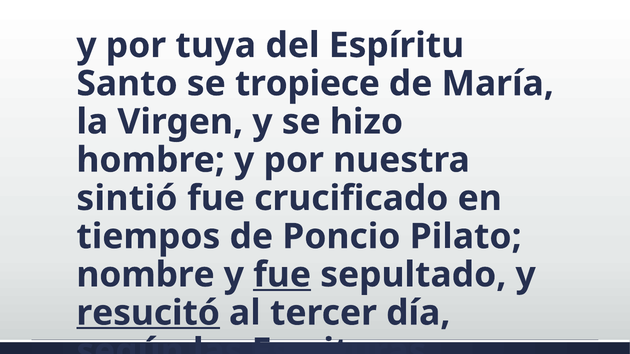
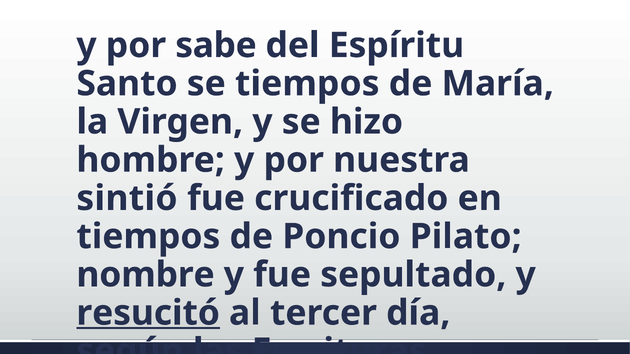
tuya: tuya -> sabe
se tropiece: tropiece -> tiempos
fue at (282, 275) underline: present -> none
